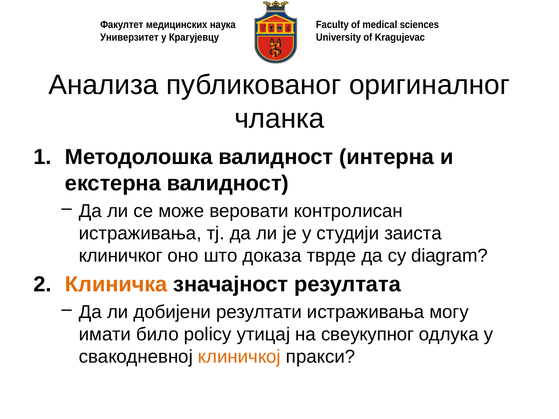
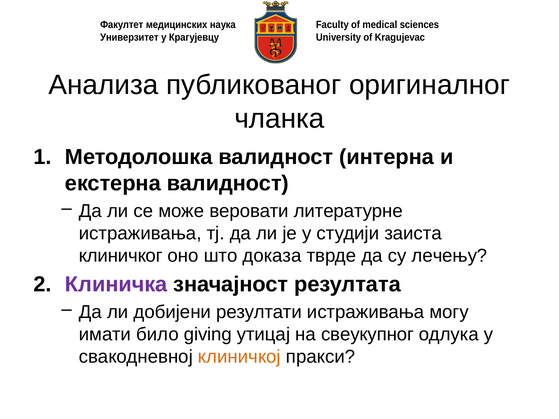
контролисан: контролисан -> литературне
diagram: diagram -> лечењу
Клиничка colour: orange -> purple
policy: policy -> giving
